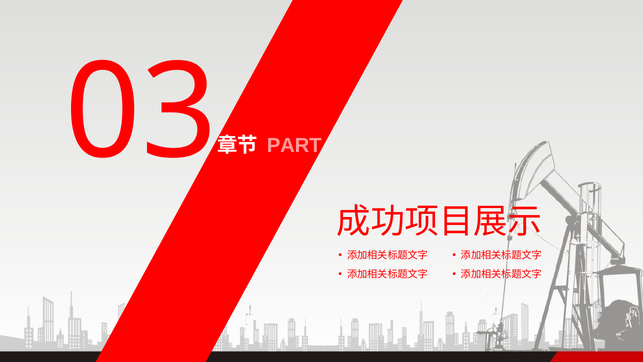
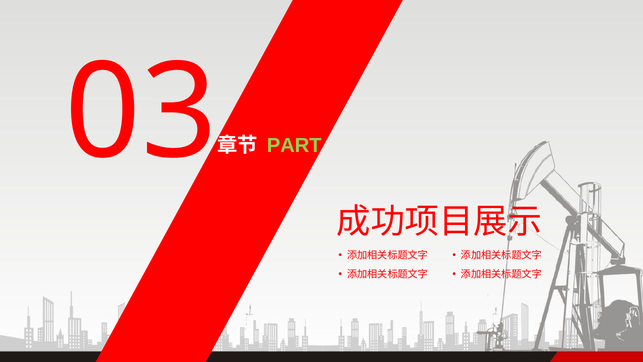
PART colour: pink -> light green
